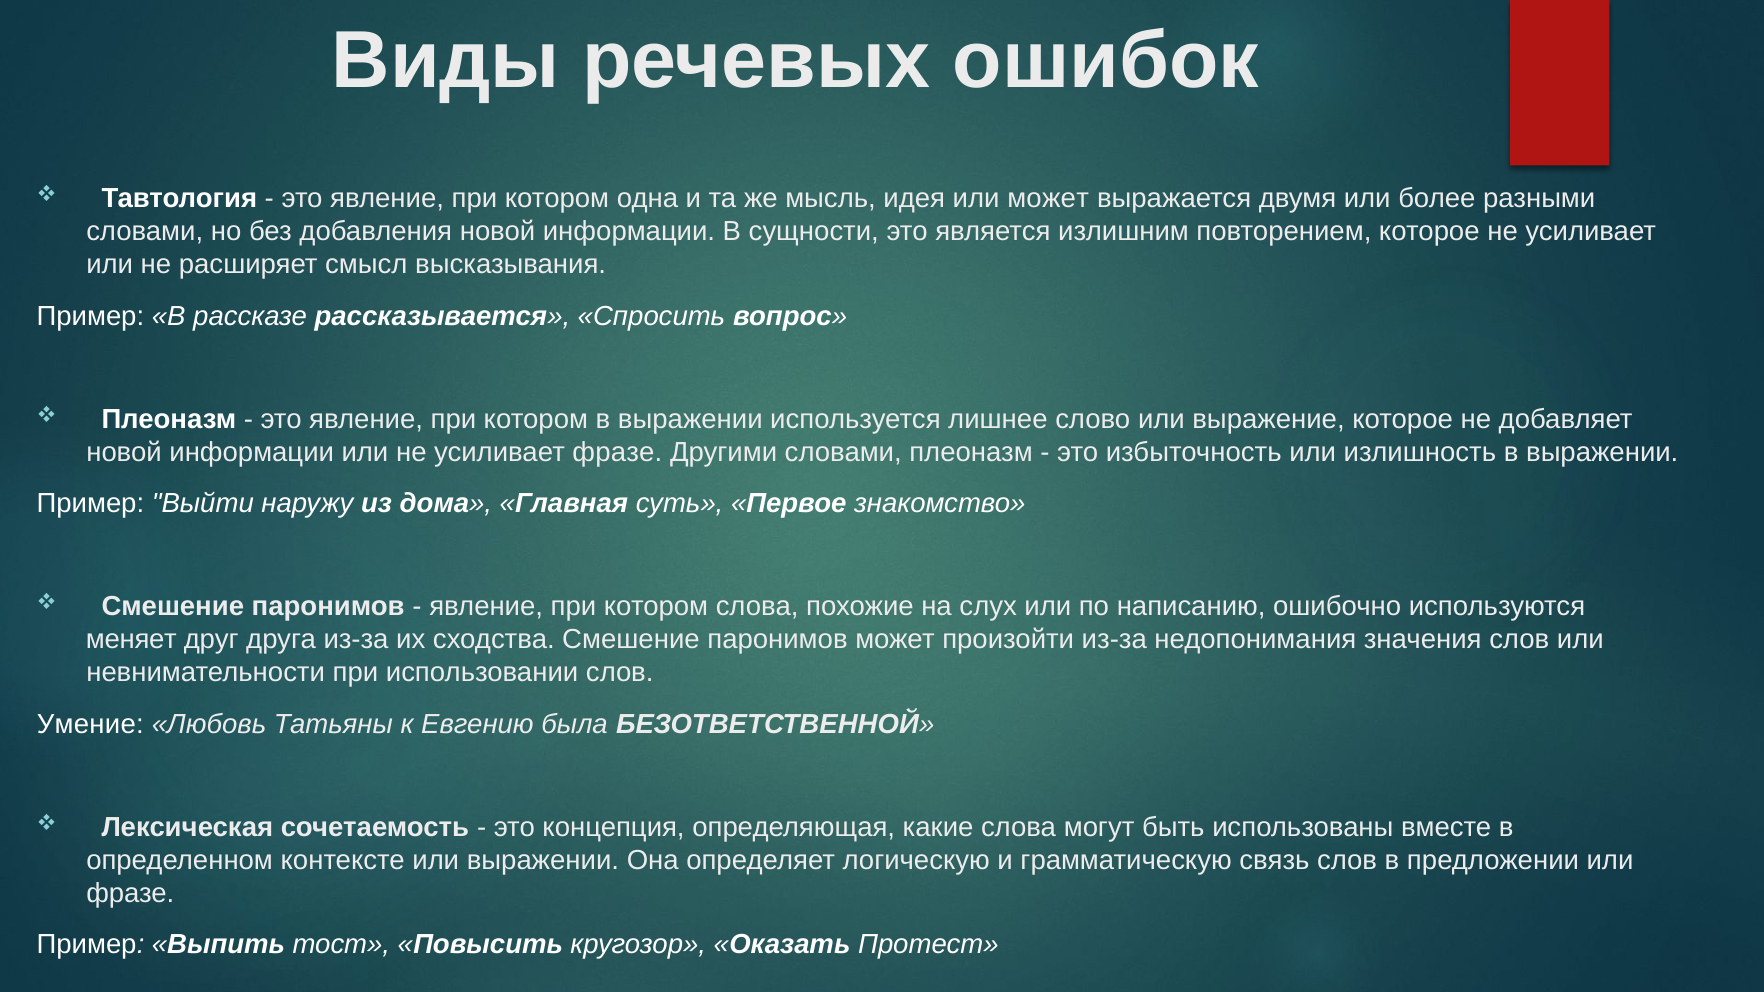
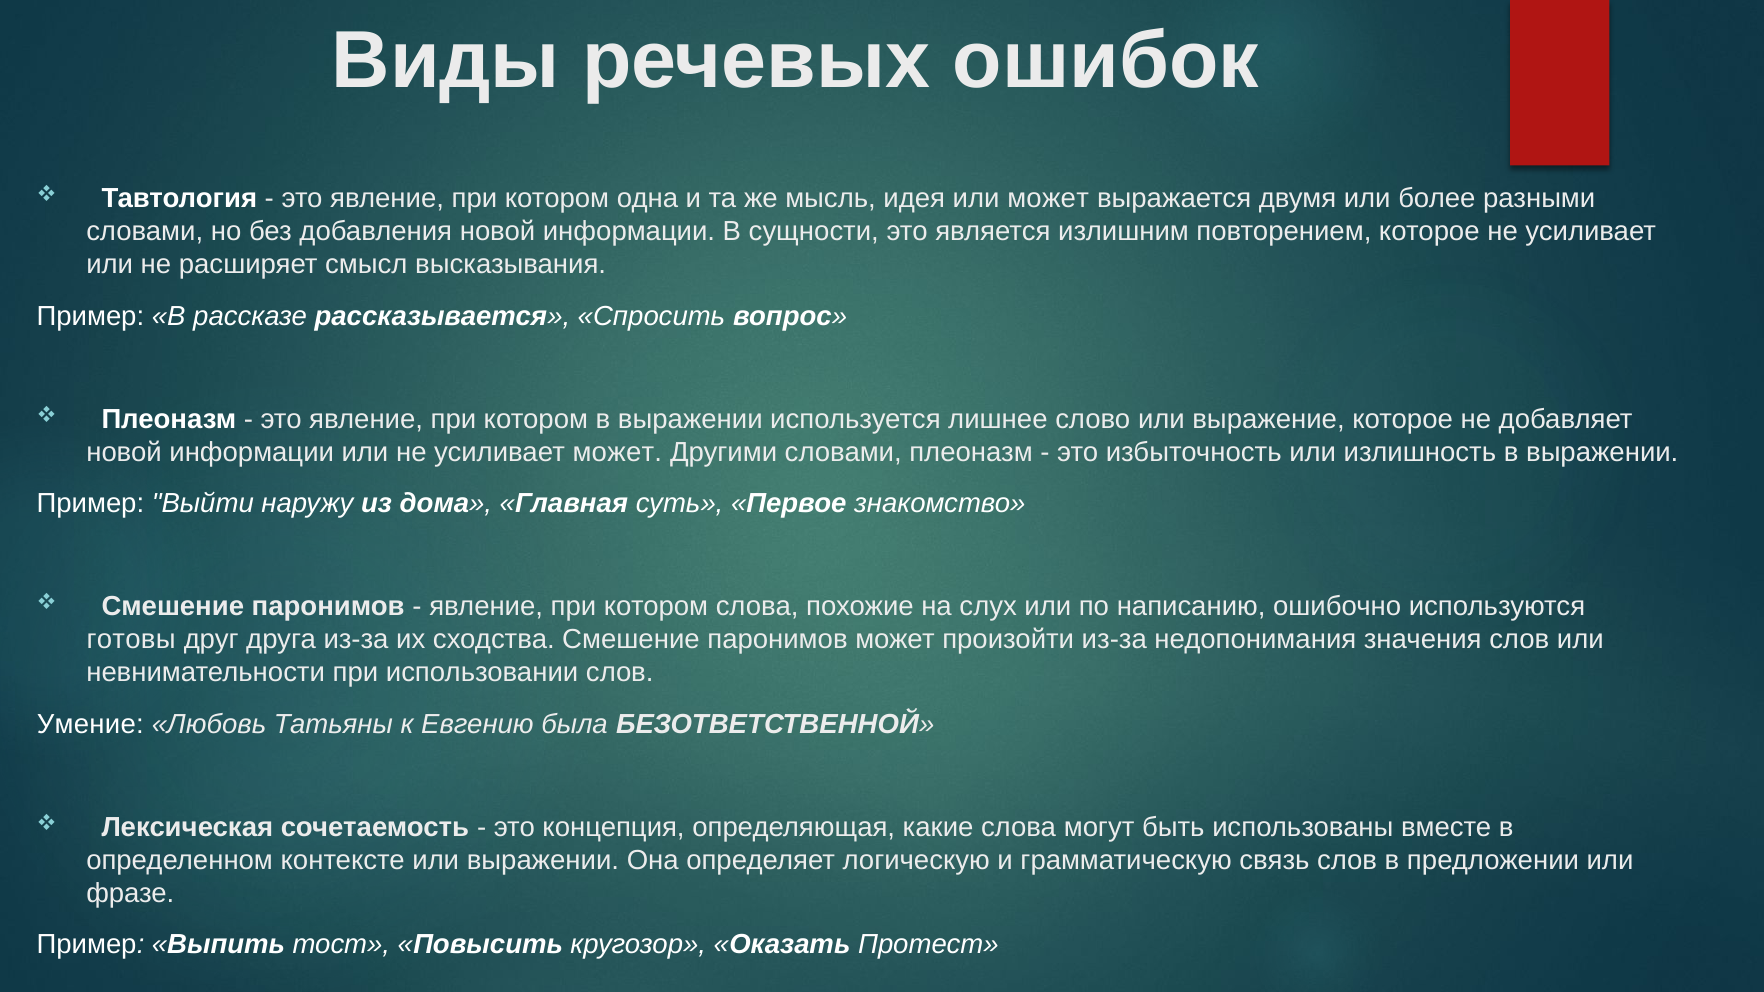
усиливает фразе: фразе -> может
меняет: меняет -> готовы
